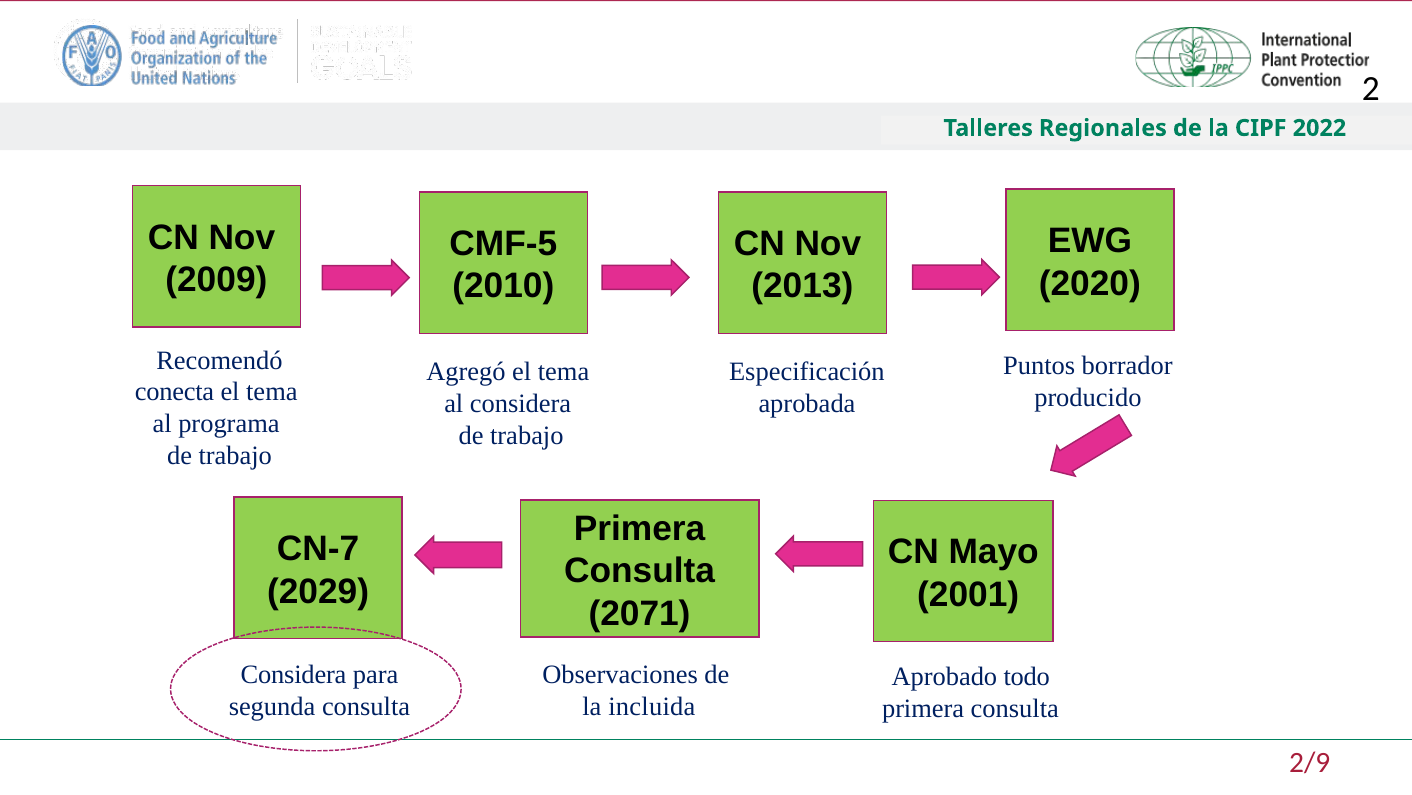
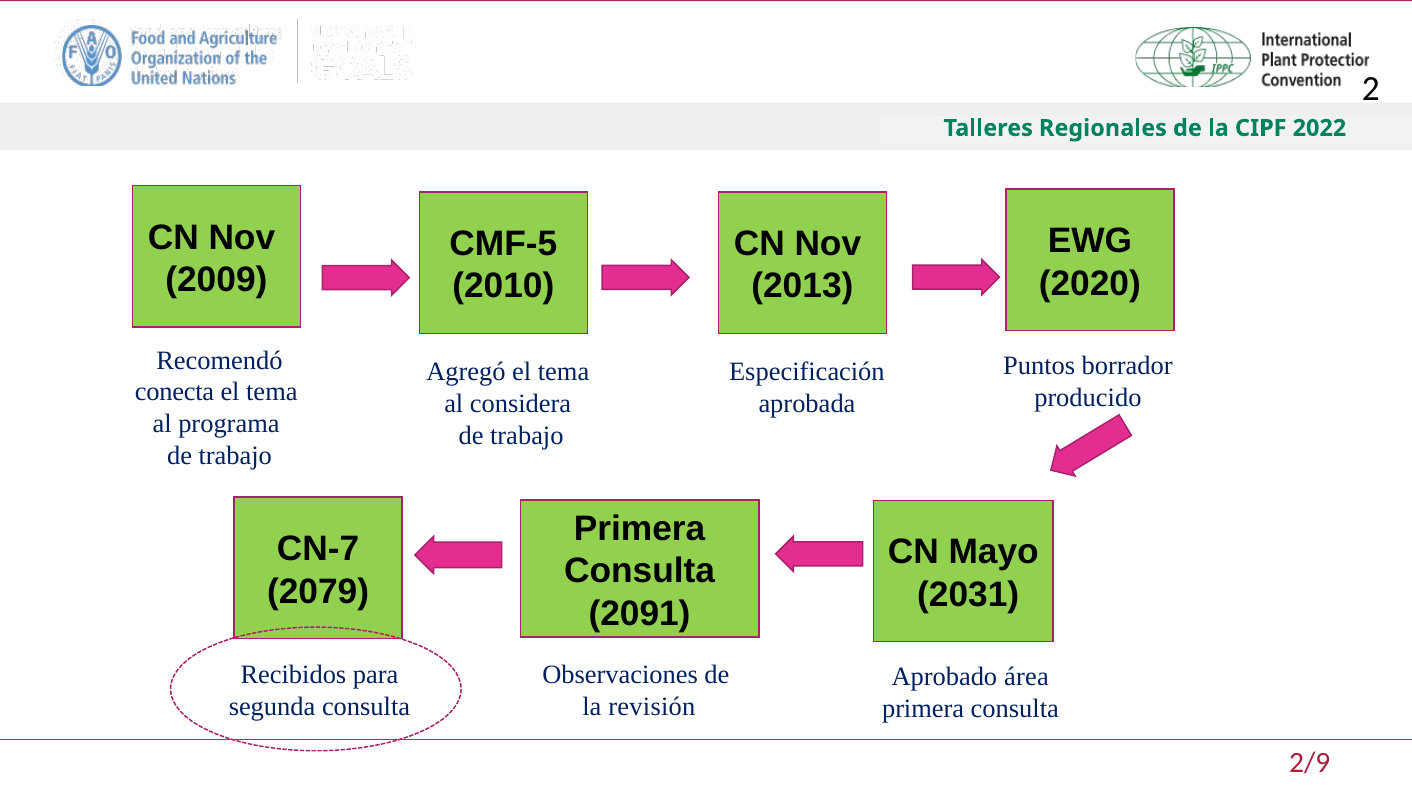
2029: 2029 -> 2079
2001: 2001 -> 2031
2071: 2071 -> 2091
Considera at (294, 674): Considera -> Recibidos
todo: todo -> área
incluida: incluida -> revisión
